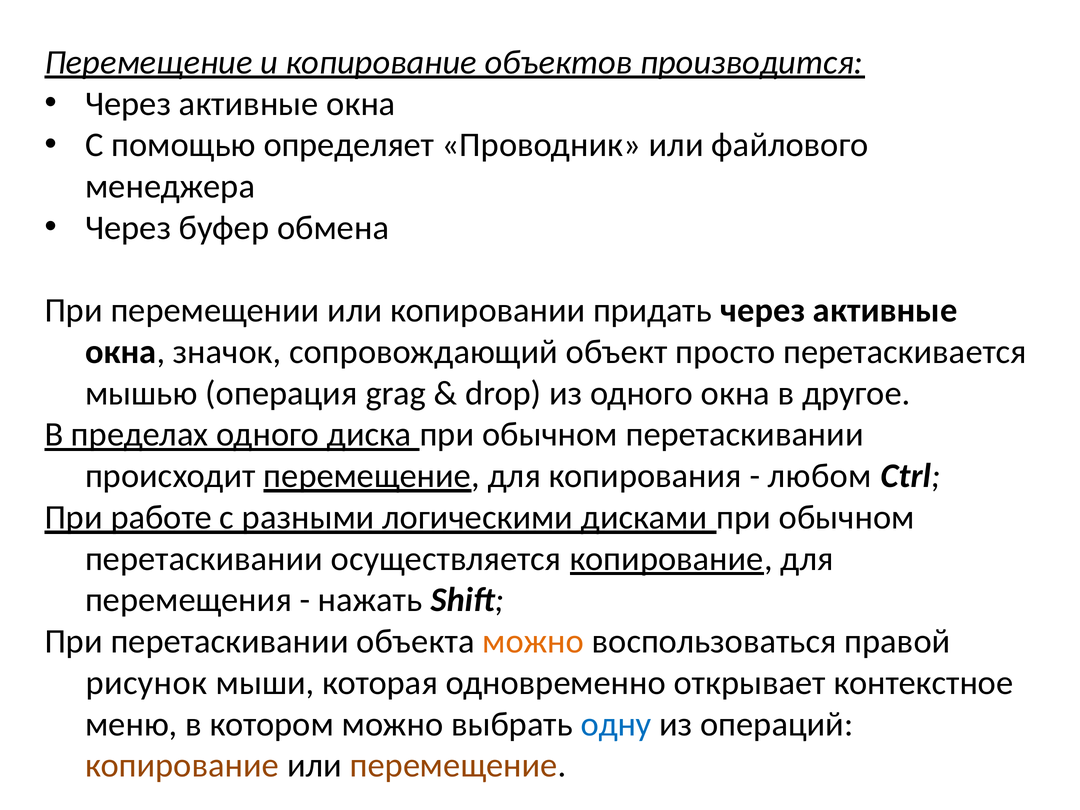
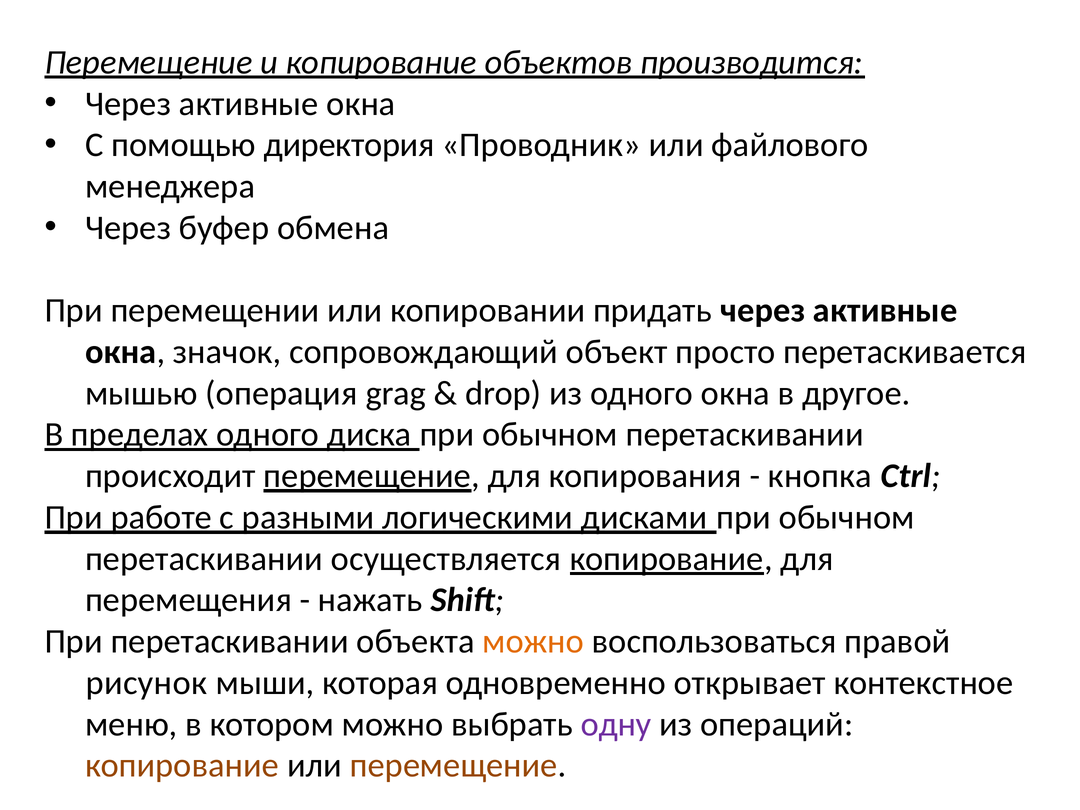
определяет: определяет -> директория
любом: любом -> кнопка
одну colour: blue -> purple
